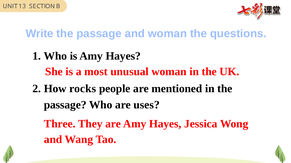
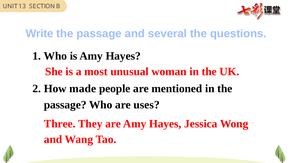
and woman: woman -> several
rocks: rocks -> made
